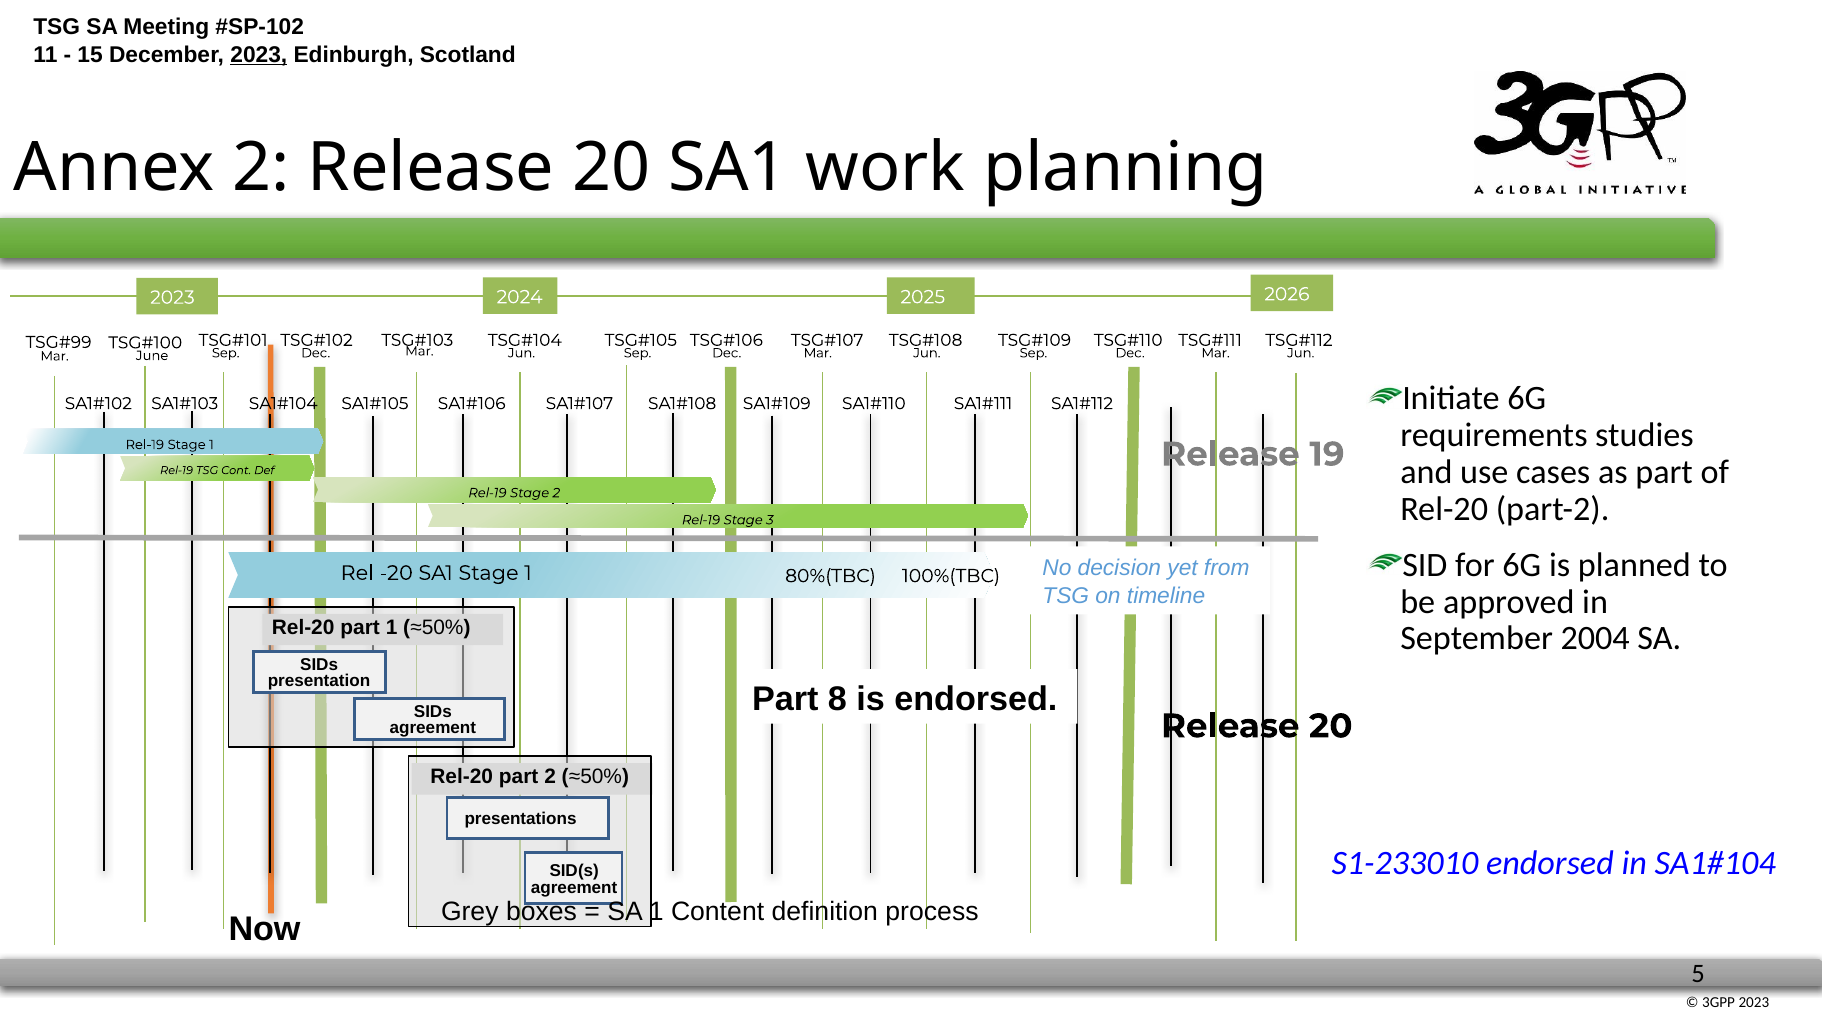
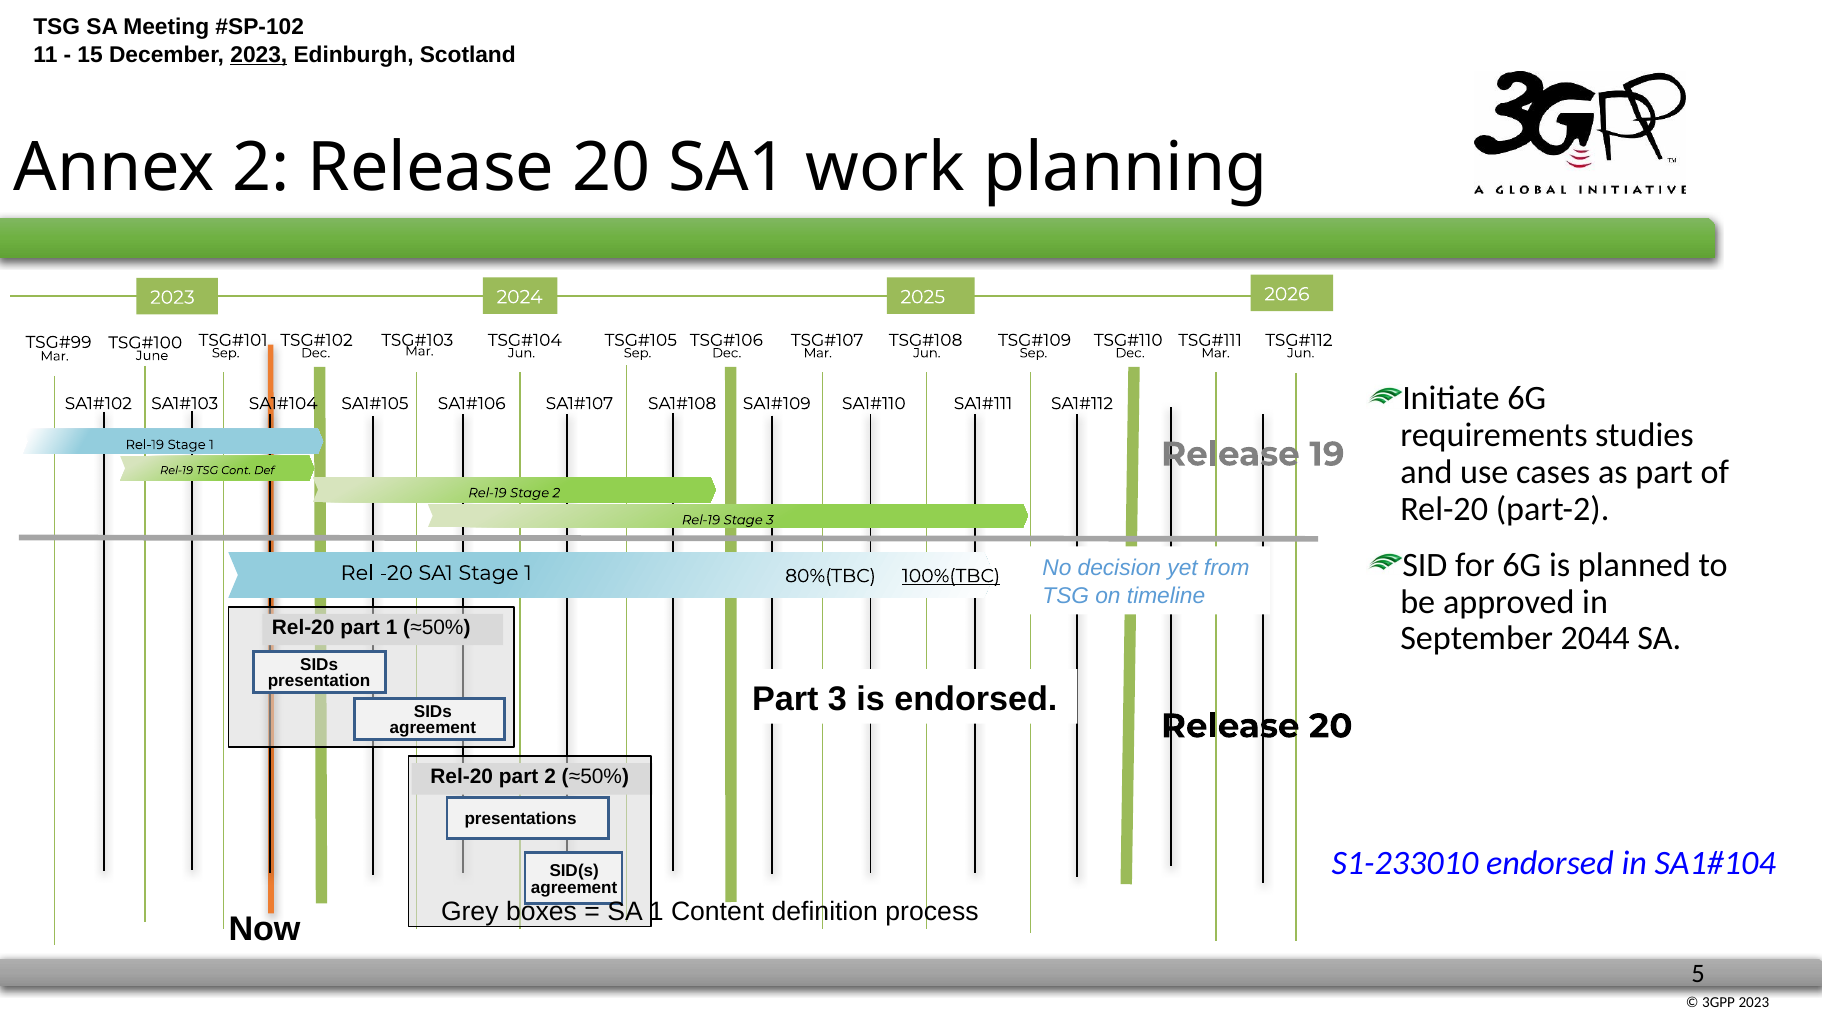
100%(TBC underline: none -> present
2004: 2004 -> 2044
Part 8: 8 -> 3
